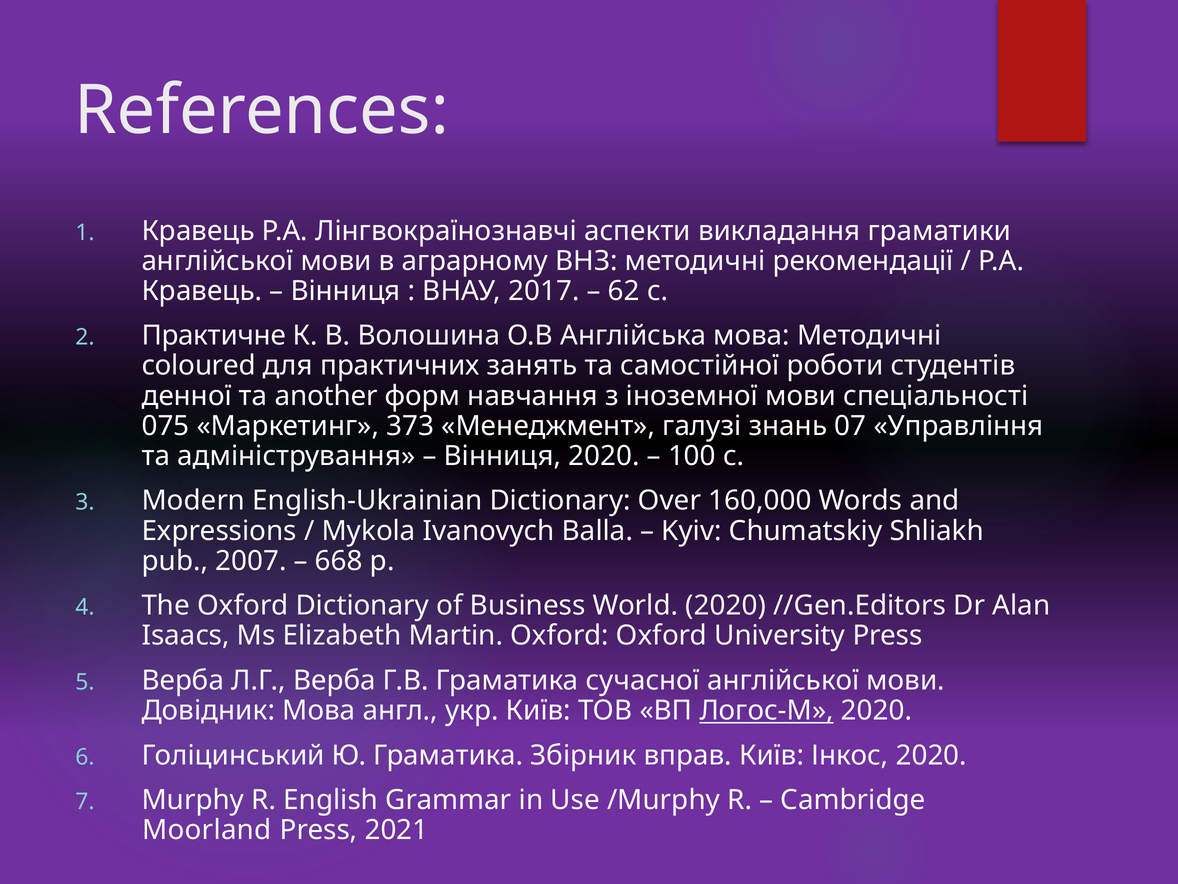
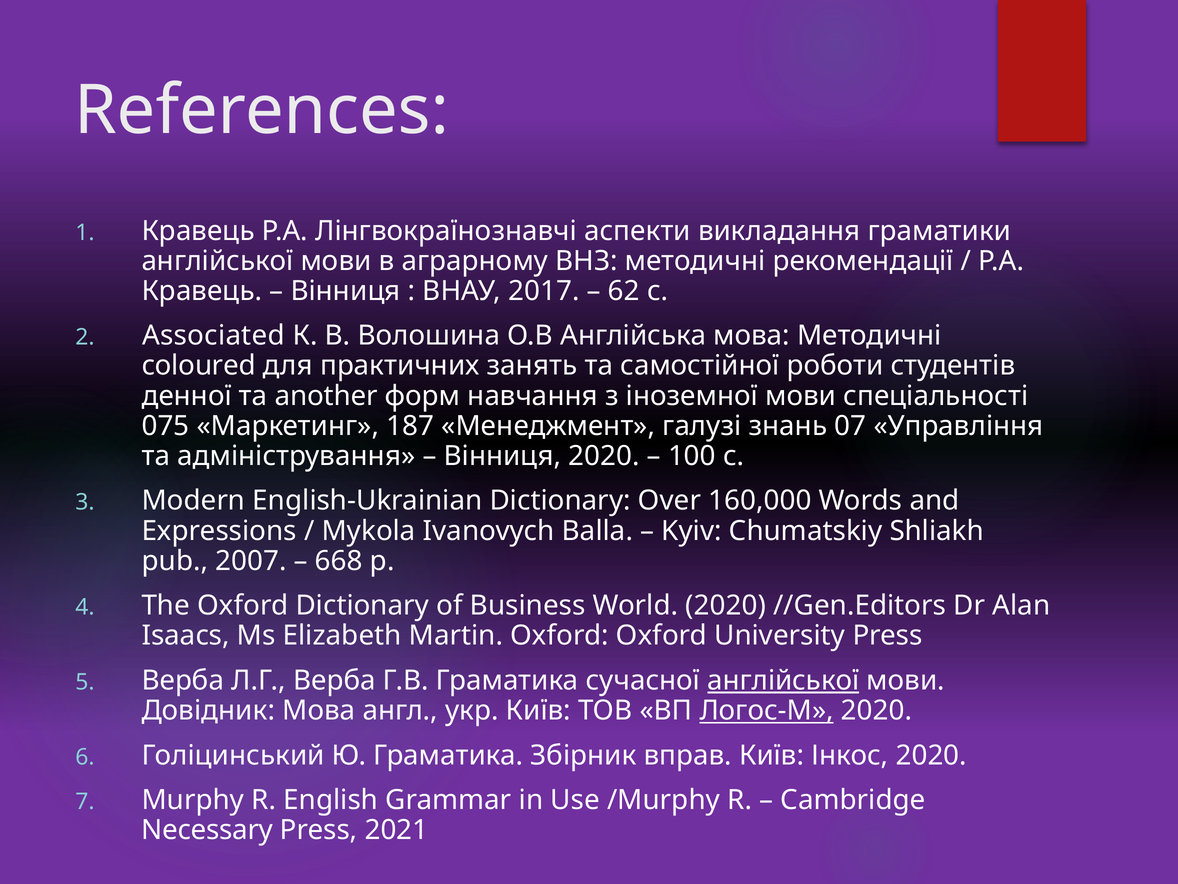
Практичне: Практичне -> Associated
373: 373 -> 187
англійської at (783, 680) underline: none -> present
Moorland: Moorland -> Necessary
